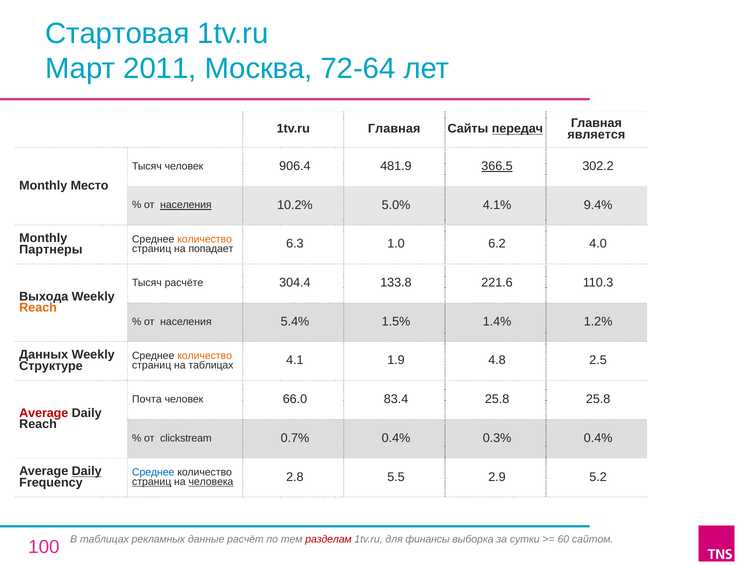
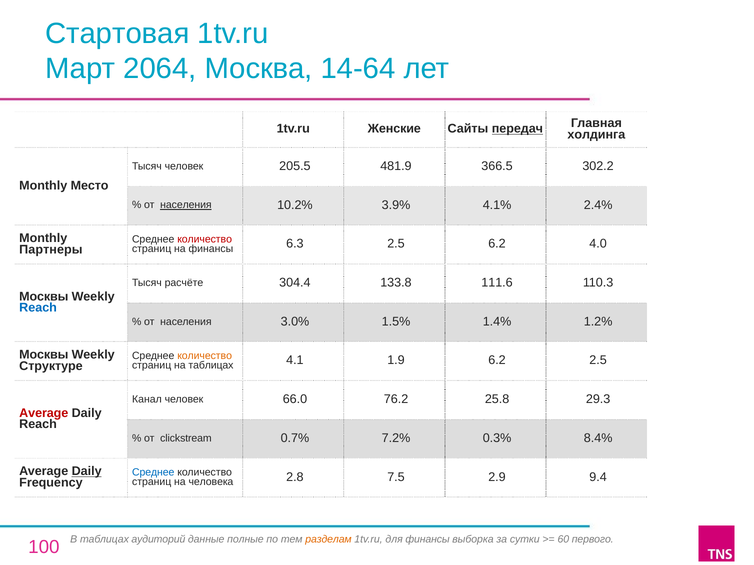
2011: 2011 -> 2064
72-64: 72-64 -> 14-64
1tv.ru Главная: Главная -> Женские
является: является -> холдинга
906.4: 906.4 -> 205.5
366.5 underline: present -> none
5.0%: 5.0% -> 3.9%
9.4%: 9.4% -> 2.4%
количество at (205, 239) colour: orange -> red
на попадает: попадает -> финансы
6.3 1.0: 1.0 -> 2.5
221.6: 221.6 -> 111.6
Выхода at (44, 297): Выхода -> Москвы
Reach at (38, 308) colour: orange -> blue
5.4%: 5.4% -> 3.0%
Данных at (44, 355): Данных -> Москвы
1.9 4.8: 4.8 -> 6.2
Почта: Почта -> Канал
83.4: 83.4 -> 76.2
25.8 25.8: 25.8 -> 29.3
0.7% 0.4%: 0.4% -> 7.2%
0.3% 0.4%: 0.4% -> 8.4%
страниц at (152, 482) underline: present -> none
человека underline: present -> none
5.5: 5.5 -> 7.5
5.2: 5.2 -> 9.4
рекламных: рекламных -> аудиторий
расчёт: расчёт -> полные
разделам colour: red -> orange
сайтом: сайтом -> первого
